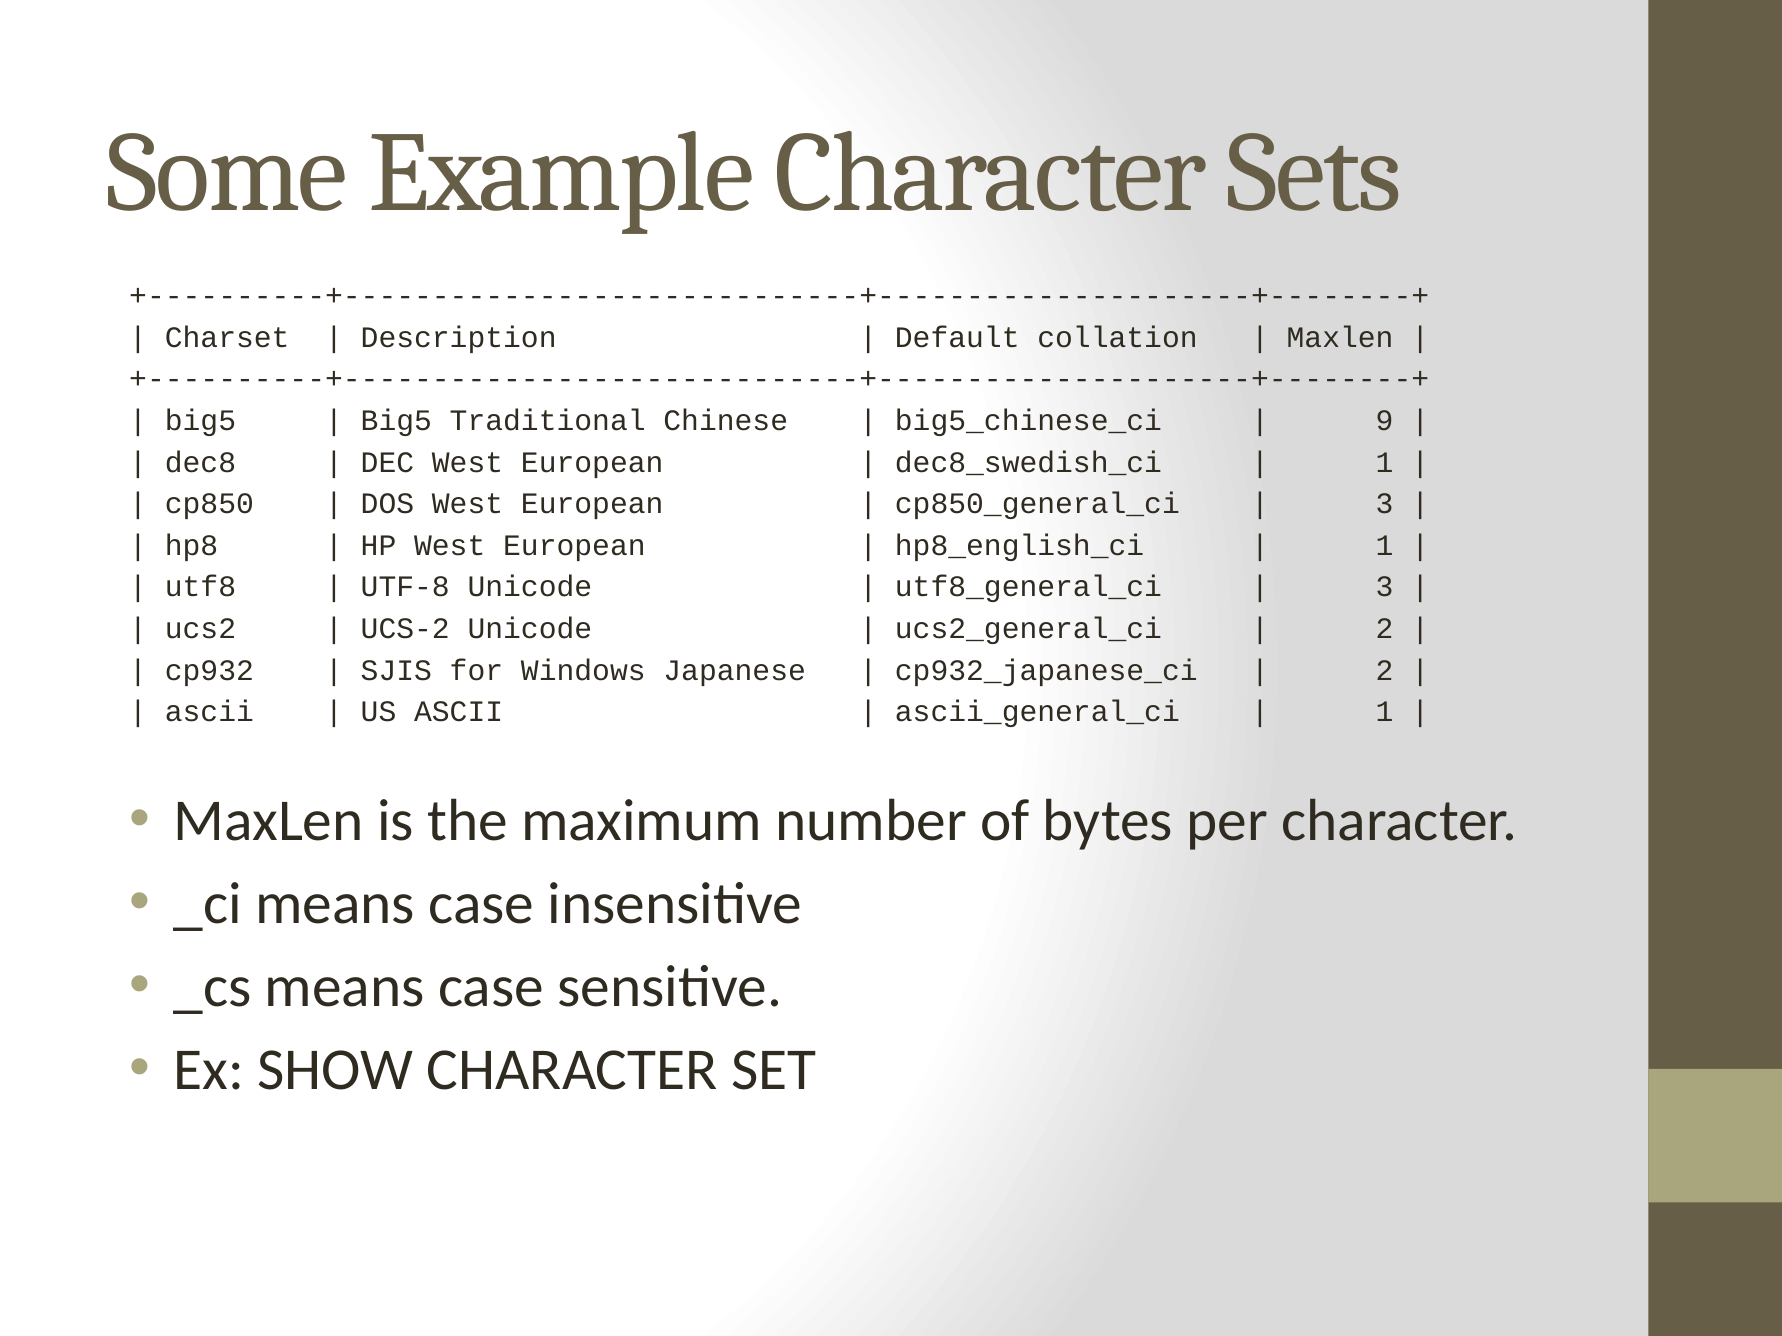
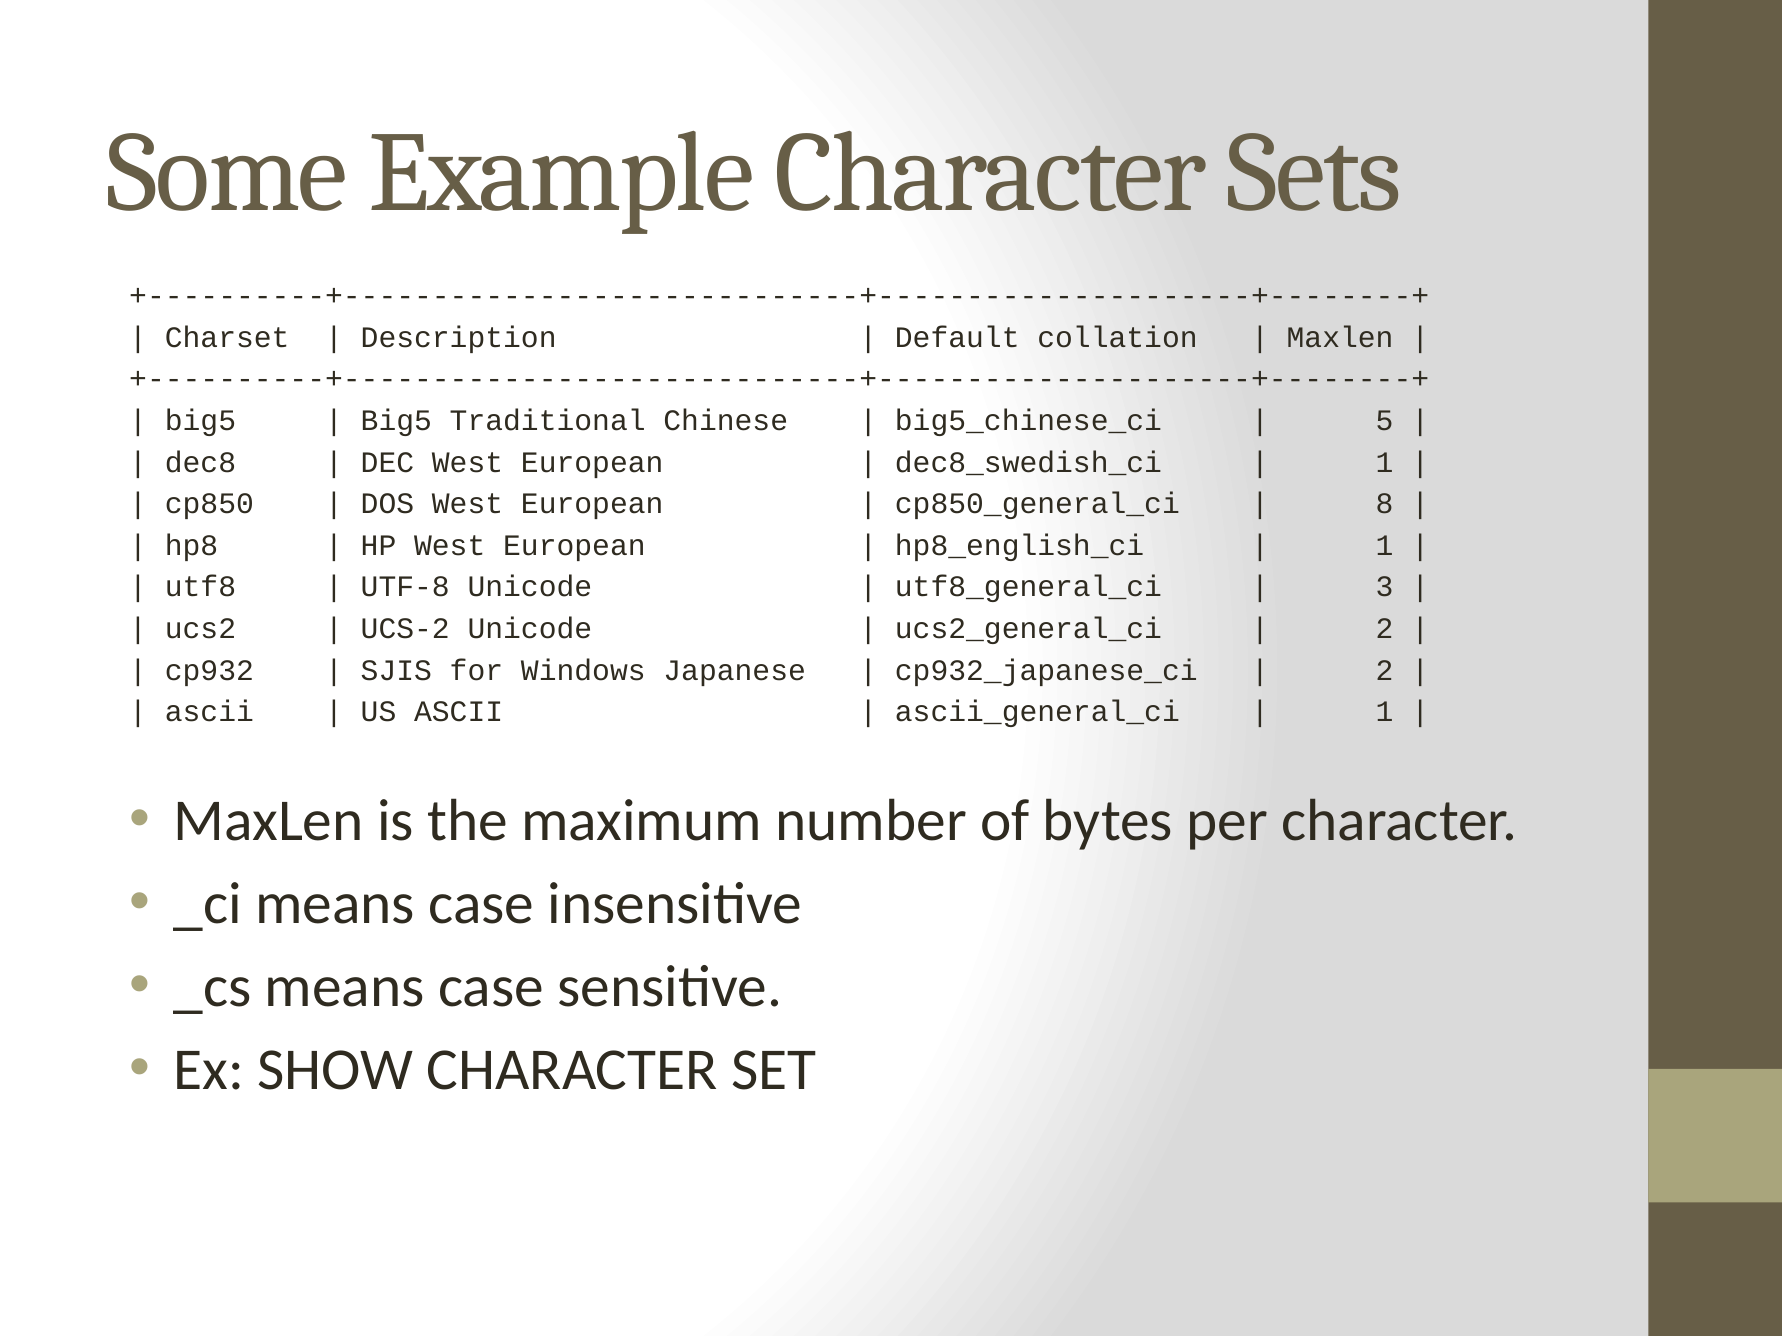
9: 9 -> 5
3 at (1385, 504): 3 -> 8
